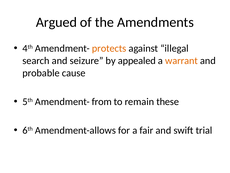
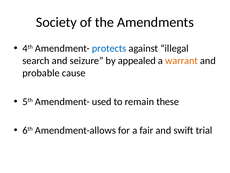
Argued: Argued -> Society
protects colour: orange -> blue
from: from -> used
